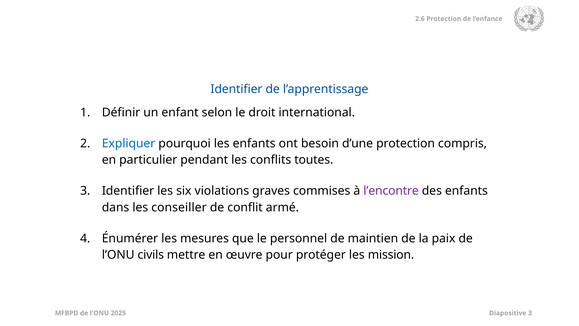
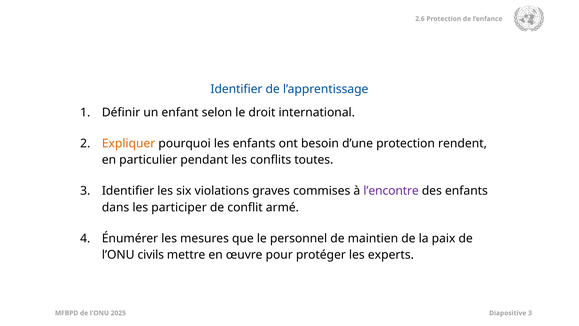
Expliquer colour: blue -> orange
compris: compris -> rendent
conseiller: conseiller -> participer
mission: mission -> experts
